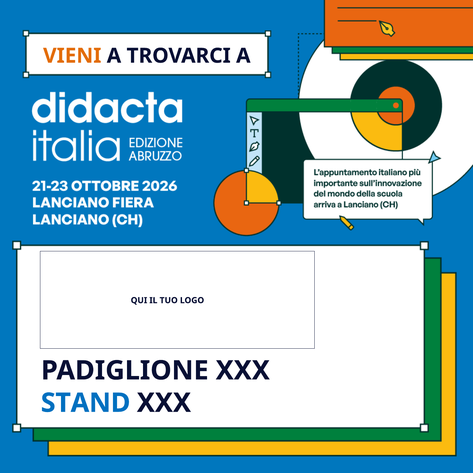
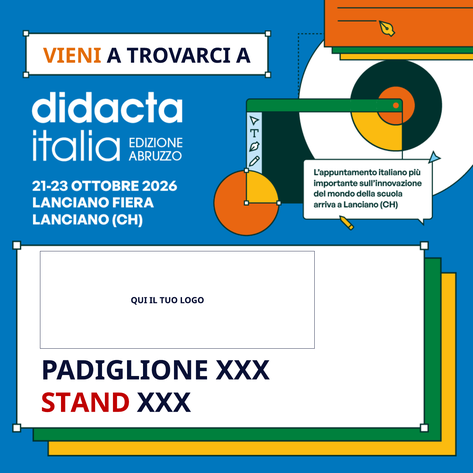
STAND colour: blue -> red
